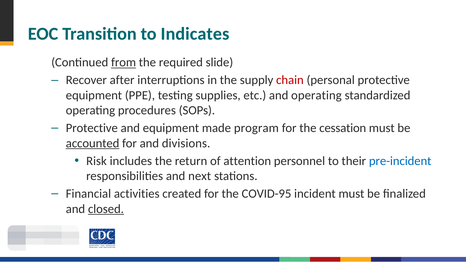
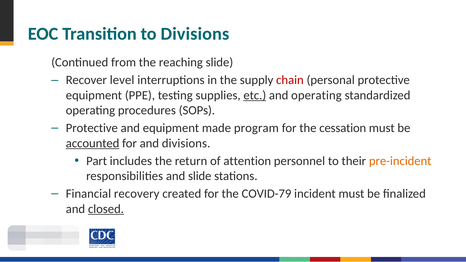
to Indicates: Indicates -> Divisions
from underline: present -> none
required: required -> reaching
after: after -> level
etc underline: none -> present
Risk: Risk -> Part
pre-incident colour: blue -> orange
and next: next -> slide
activities: activities -> recovery
COVID-95: COVID-95 -> COVID-79
